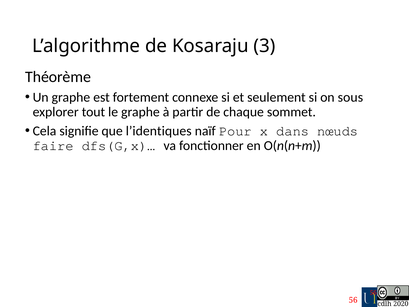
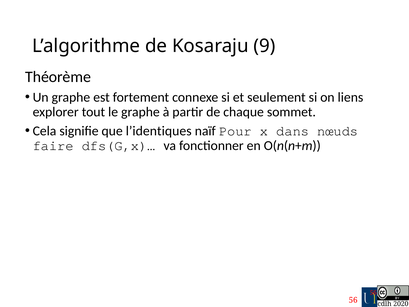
3: 3 -> 9
sous: sous -> liens
